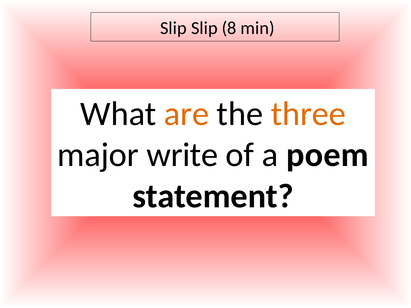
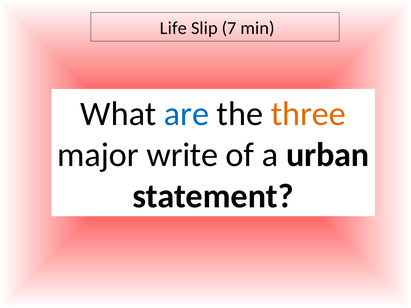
Slip at (173, 28): Slip -> Life
8: 8 -> 7
are colour: orange -> blue
poem: poem -> urban
